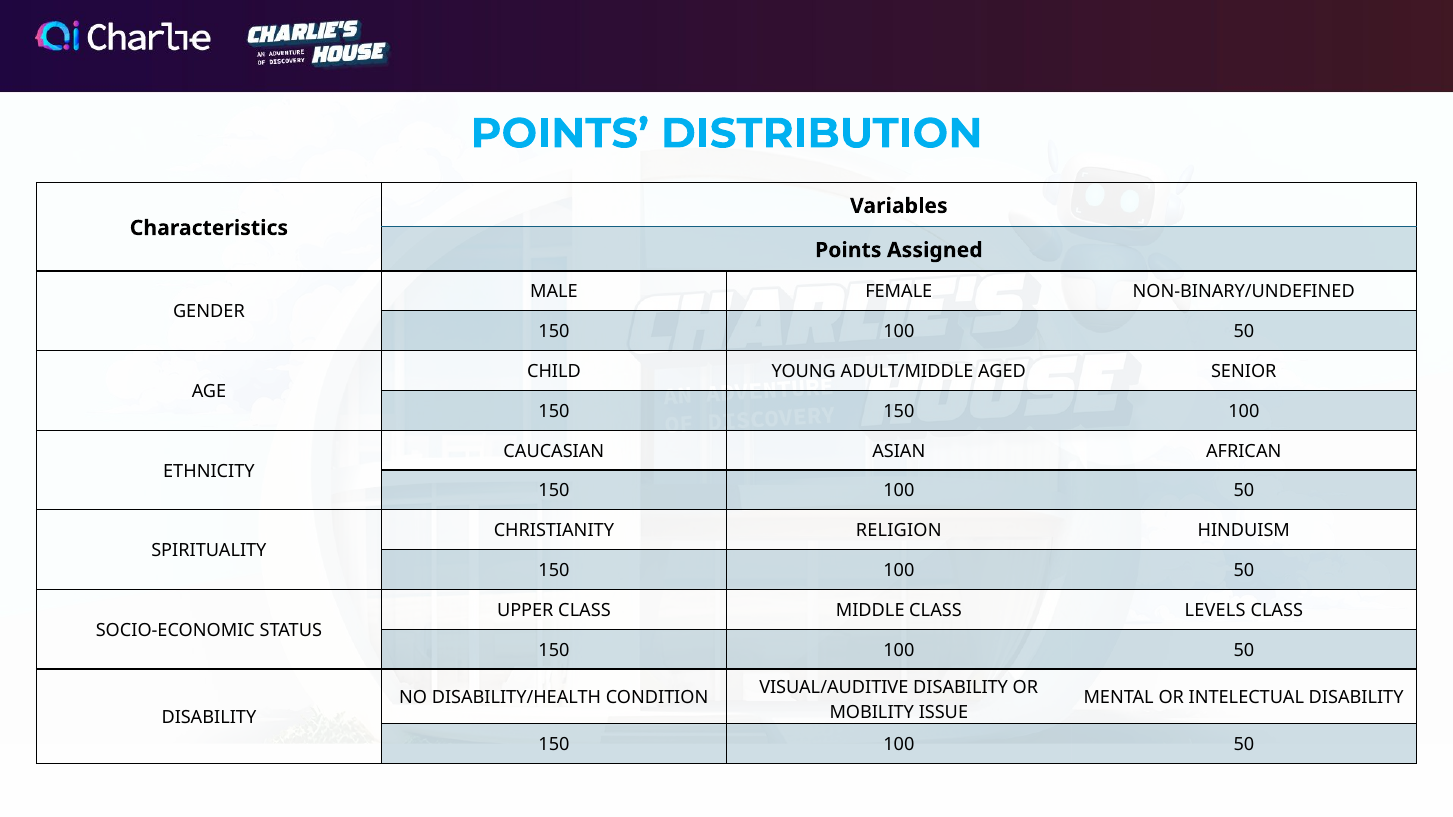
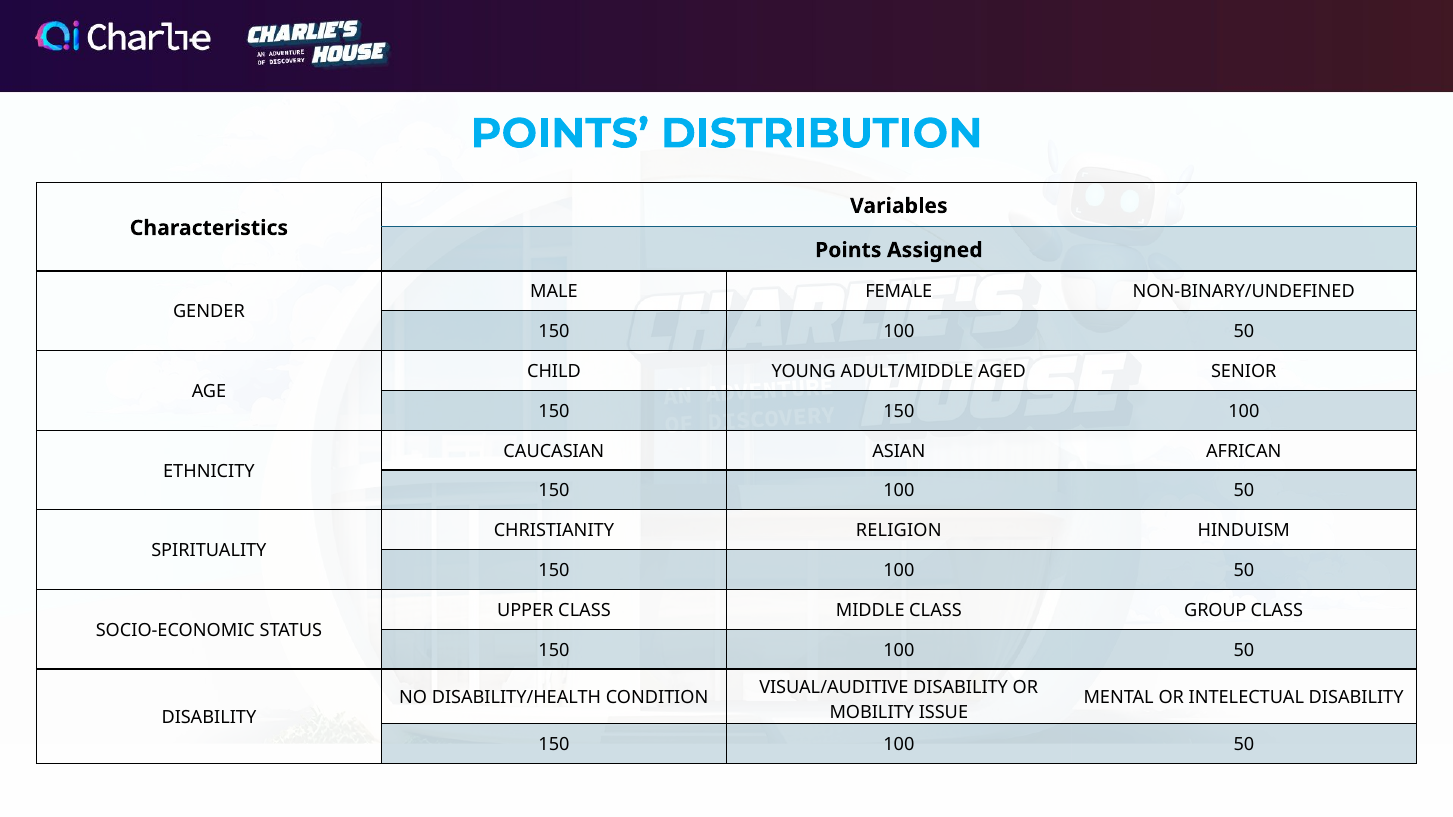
LEVELS: LEVELS -> GROUP
